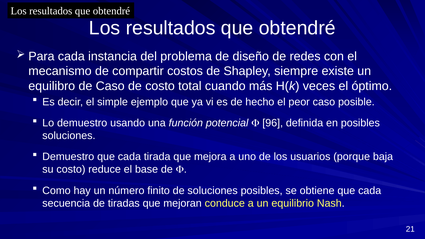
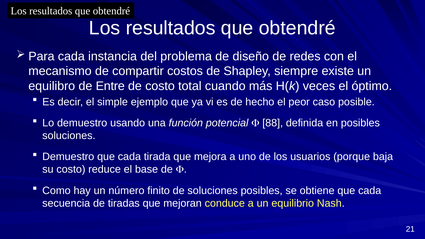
de Caso: Caso -> Entre
96: 96 -> 88
